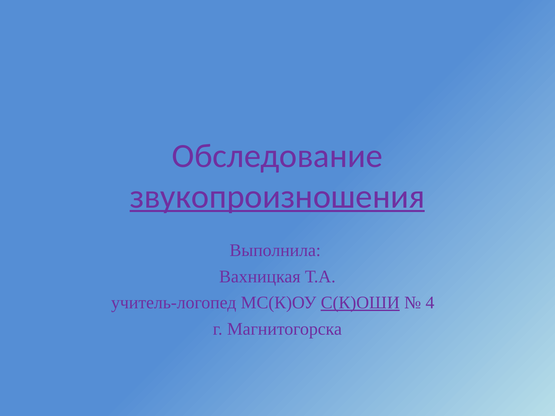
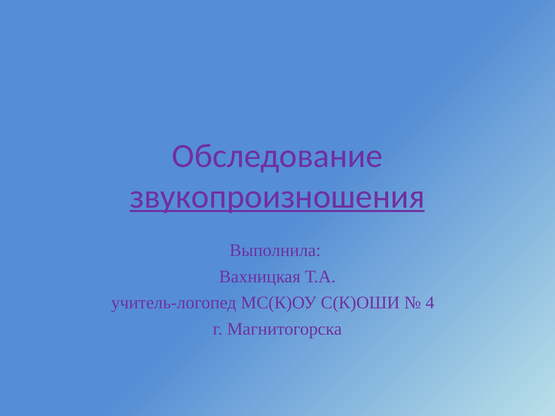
С(К)ОШИ underline: present -> none
